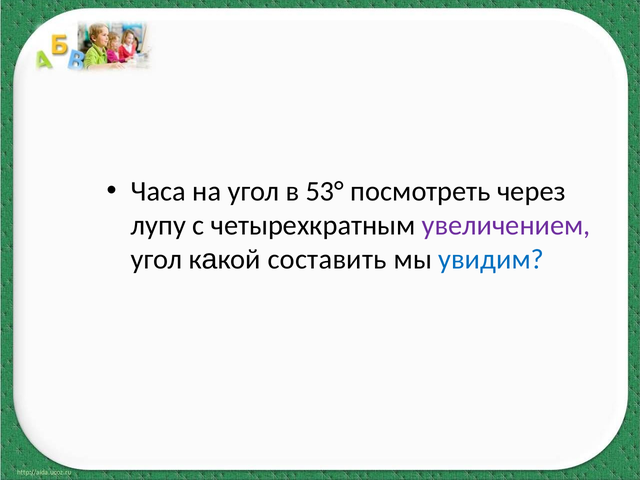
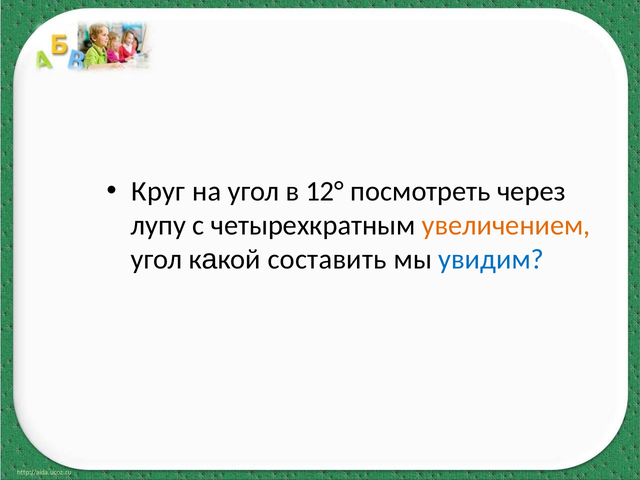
Часа: Часа -> Круг
53°: 53° -> 12°
увеличением colour: purple -> orange
